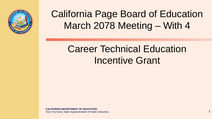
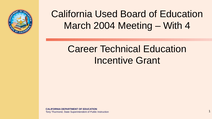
Page: Page -> Used
2078: 2078 -> 2004
